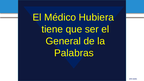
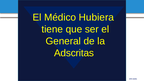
Palabras: Palabras -> Adscritas
